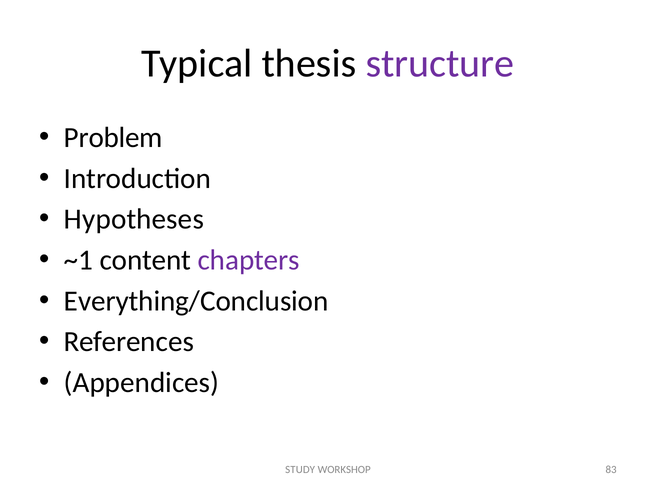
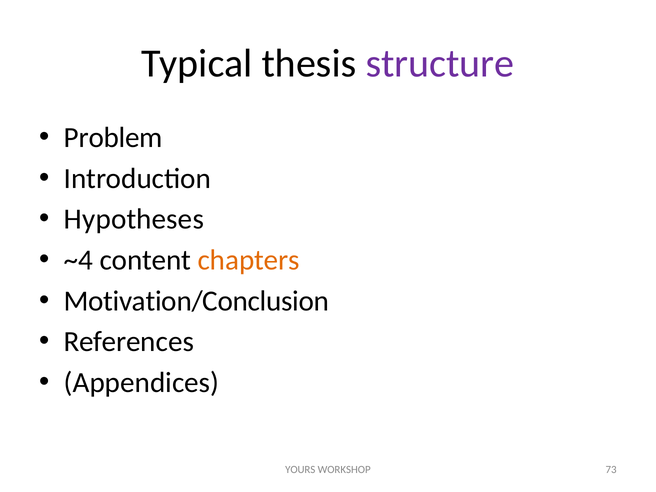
~1: ~1 -> ~4
chapters colour: purple -> orange
Everything/Conclusion: Everything/Conclusion -> Motivation/Conclusion
STUDY: STUDY -> YOURS
83: 83 -> 73
